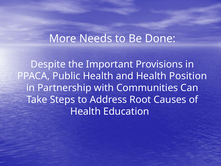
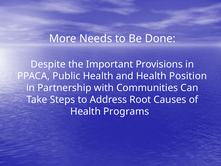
Education: Education -> Programs
